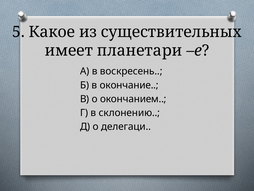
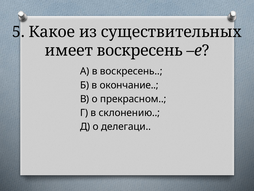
имеет планетари: планетари -> воскресень
окончанием: окончанием -> прекрасном
